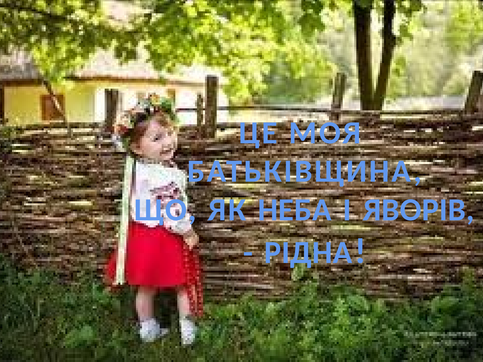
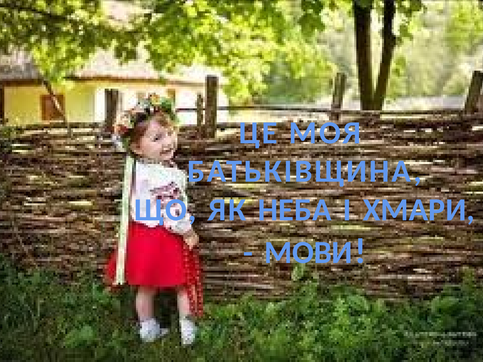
ЯВОРІВ: ЯВОРІВ -> ХМАРИ
РІДНА: РІДНА -> МОВИ
